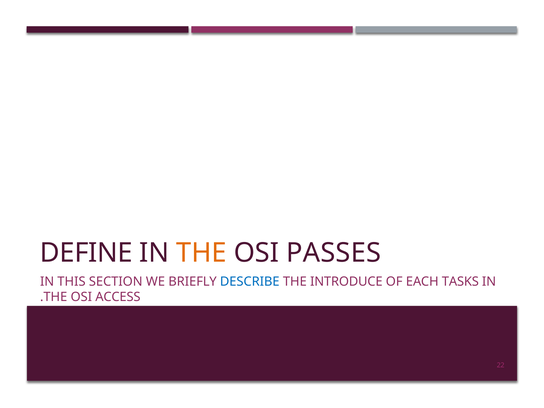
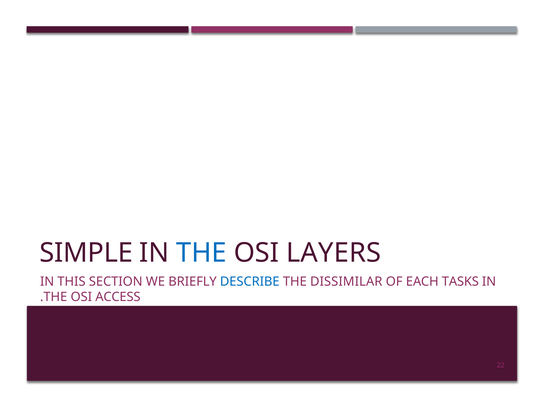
DEFINE: DEFINE -> SIMPLE
THE at (201, 253) colour: orange -> blue
PASSES: PASSES -> LAYERS
INTRODUCE: INTRODUCE -> DISSIMILAR
